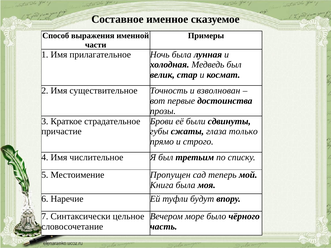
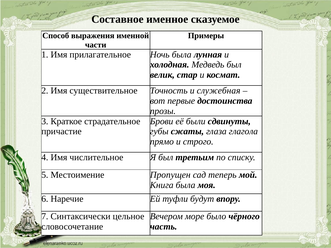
взволнован: взволнован -> служебная
только: только -> глагола
